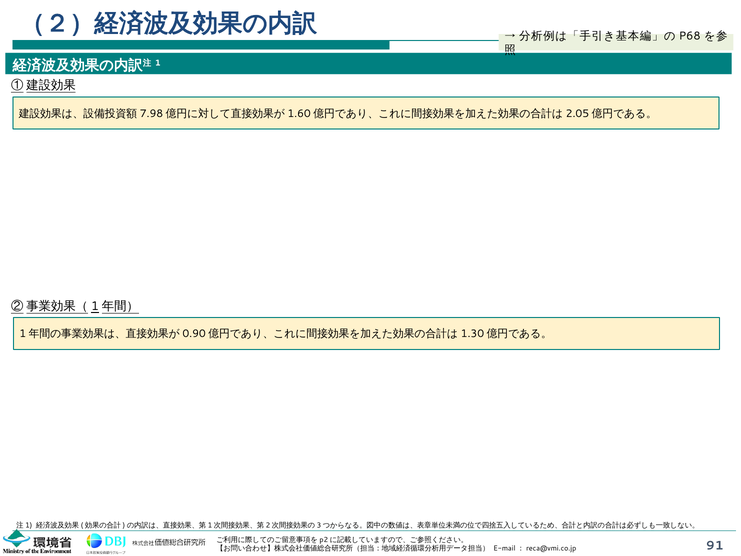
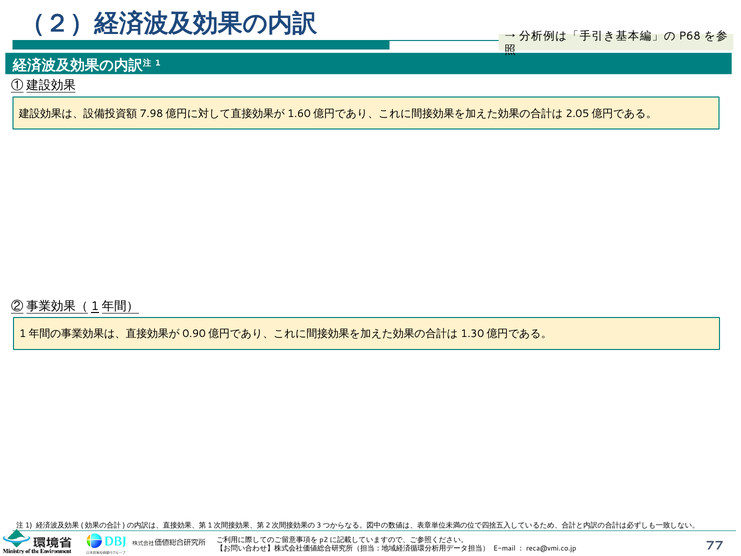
91: 91 -> 77
